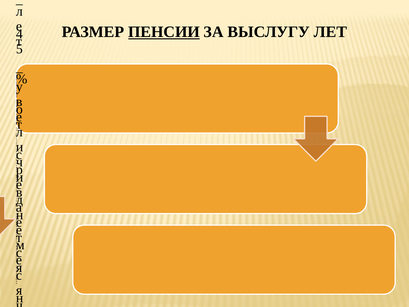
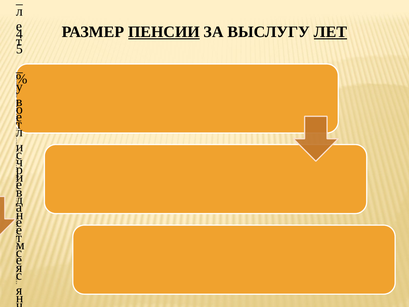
ЛЕТ underline: none -> present
